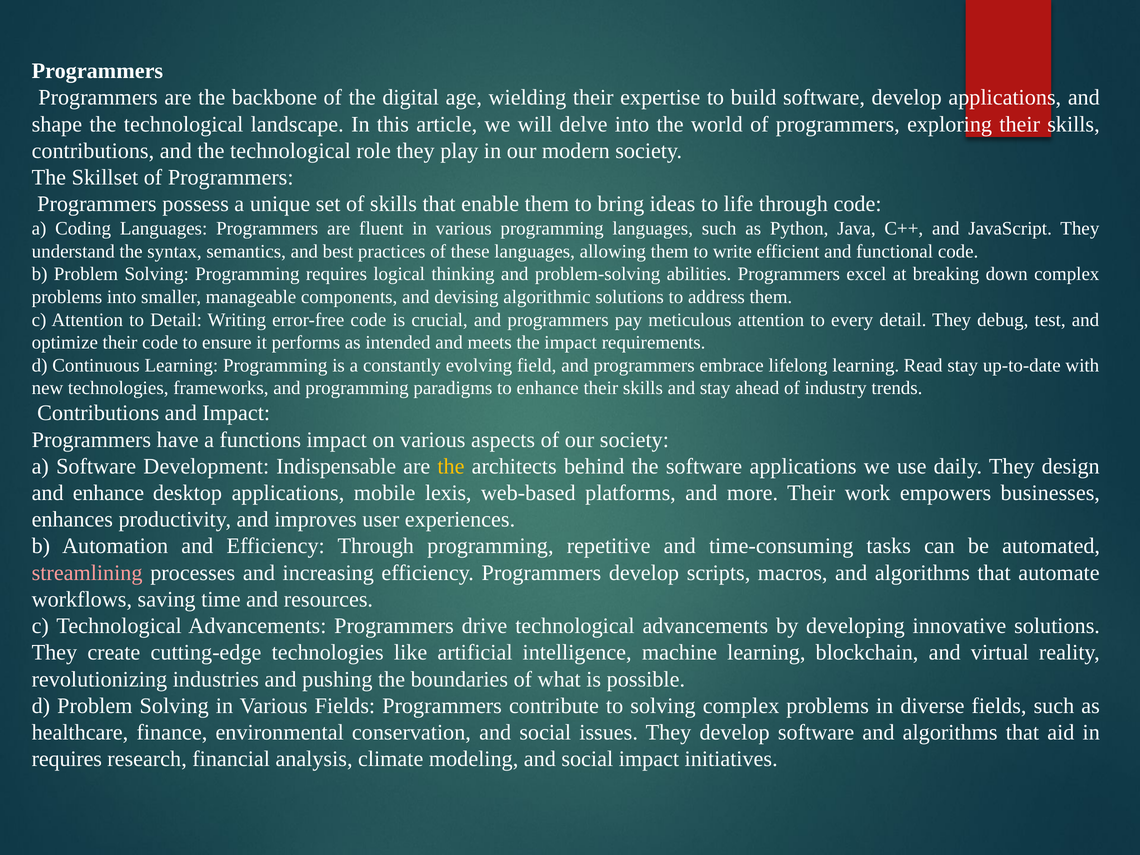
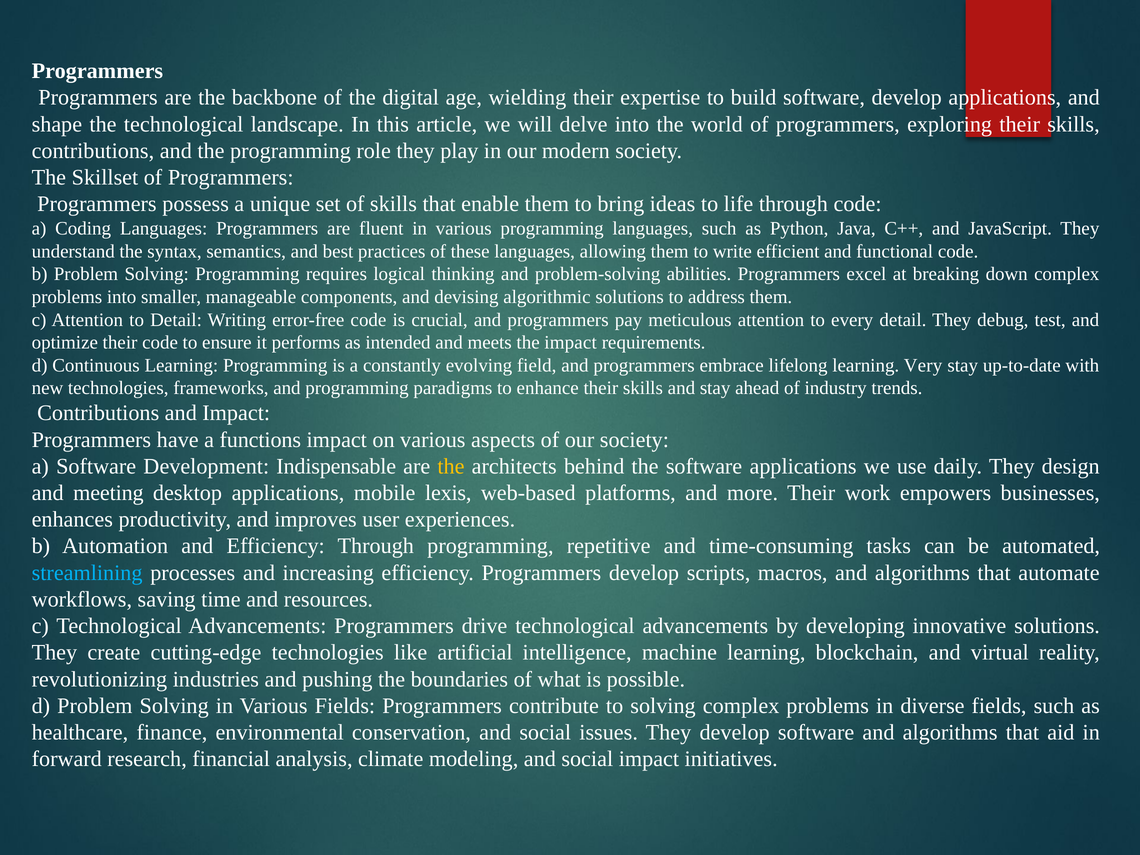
and the technological: technological -> programming
Read: Read -> Very
and enhance: enhance -> meeting
streamlining colour: pink -> light blue
requires at (67, 759): requires -> forward
